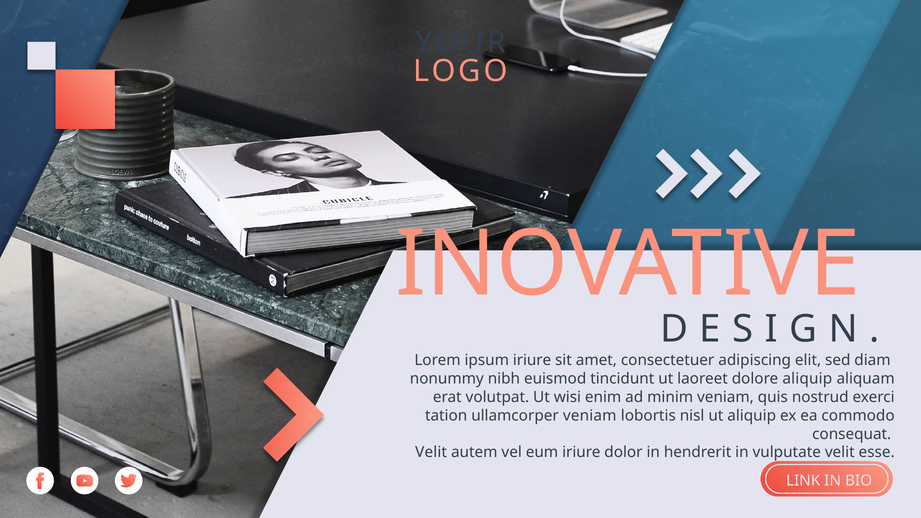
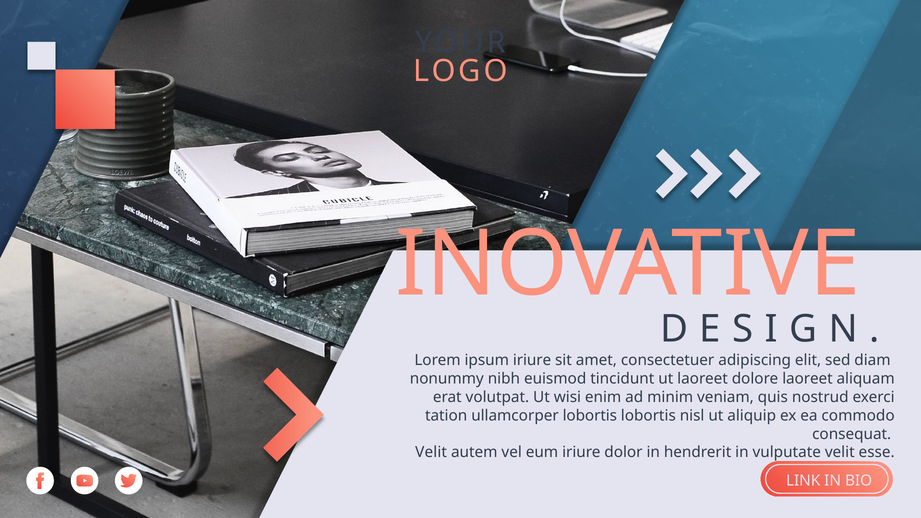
dolore aliquip: aliquip -> laoreet
ullamcorper veniam: veniam -> lobortis
